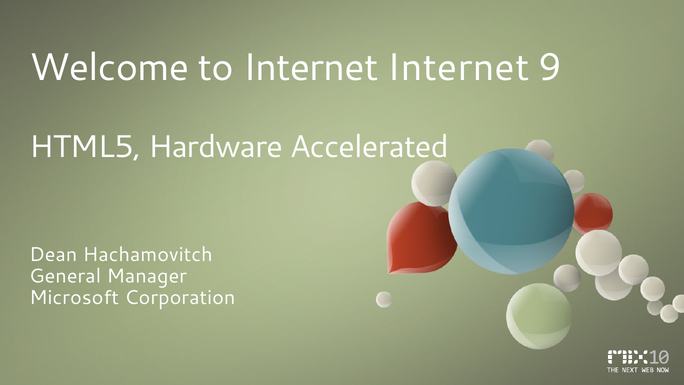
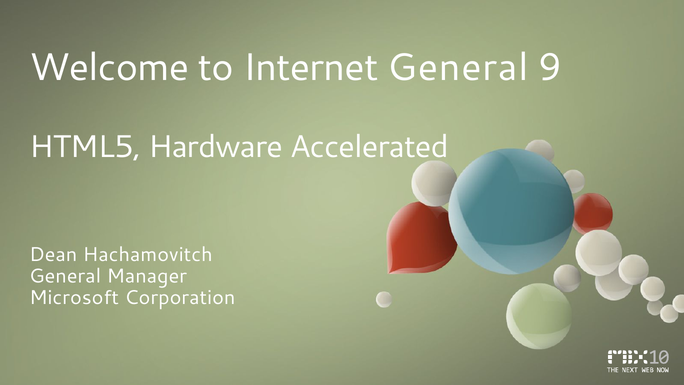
Internet Internet: Internet -> General
